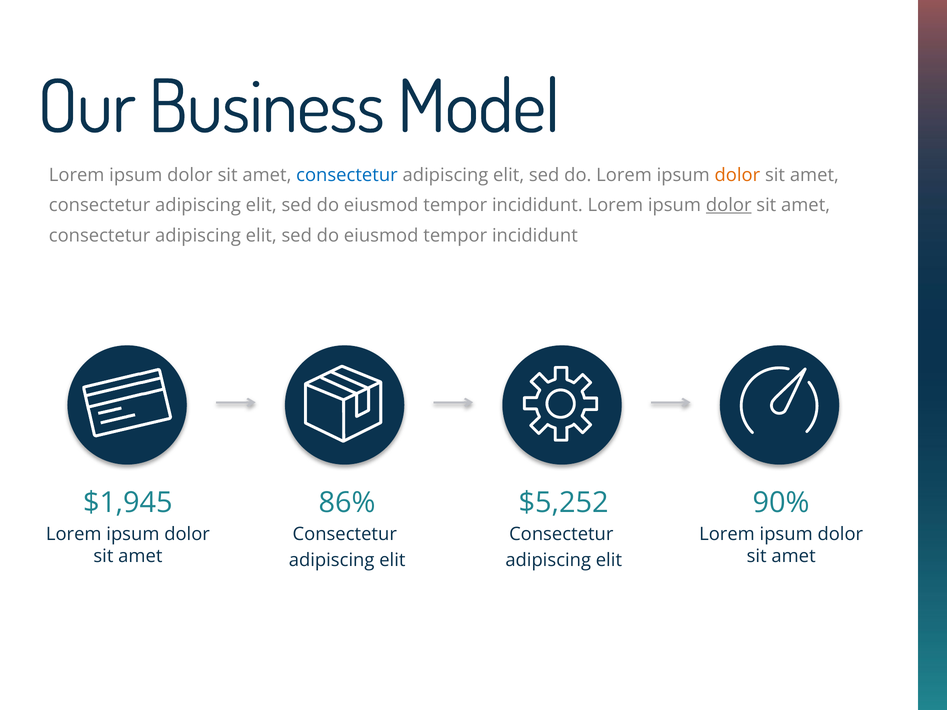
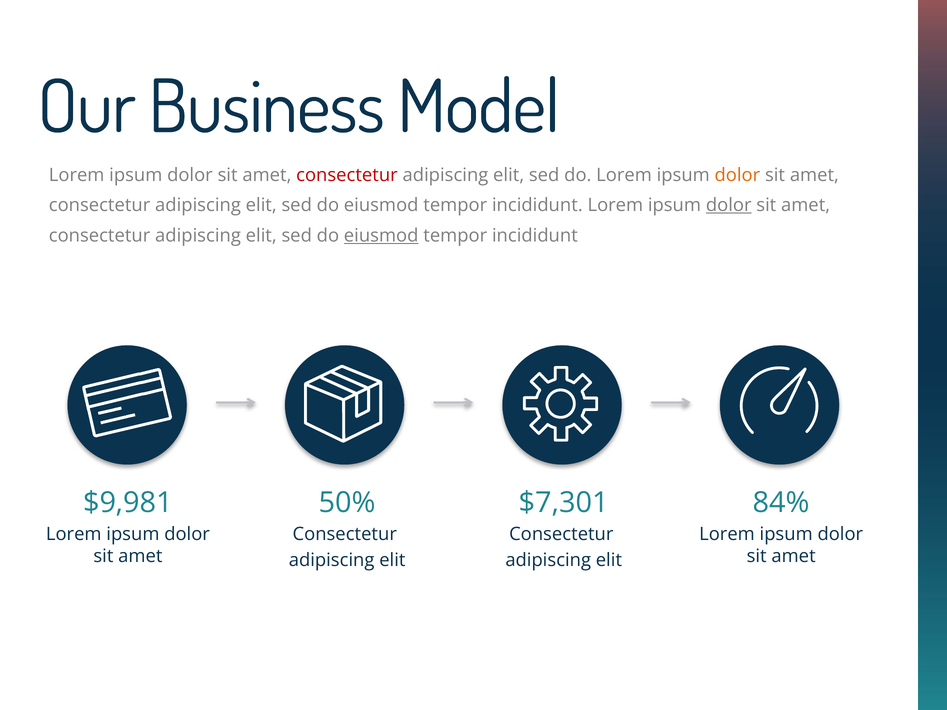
consectetur at (347, 175) colour: blue -> red
eiusmod at (381, 236) underline: none -> present
$1,945: $1,945 -> $9,981
86%: 86% -> 50%
$5,252: $5,252 -> $7,301
90%: 90% -> 84%
